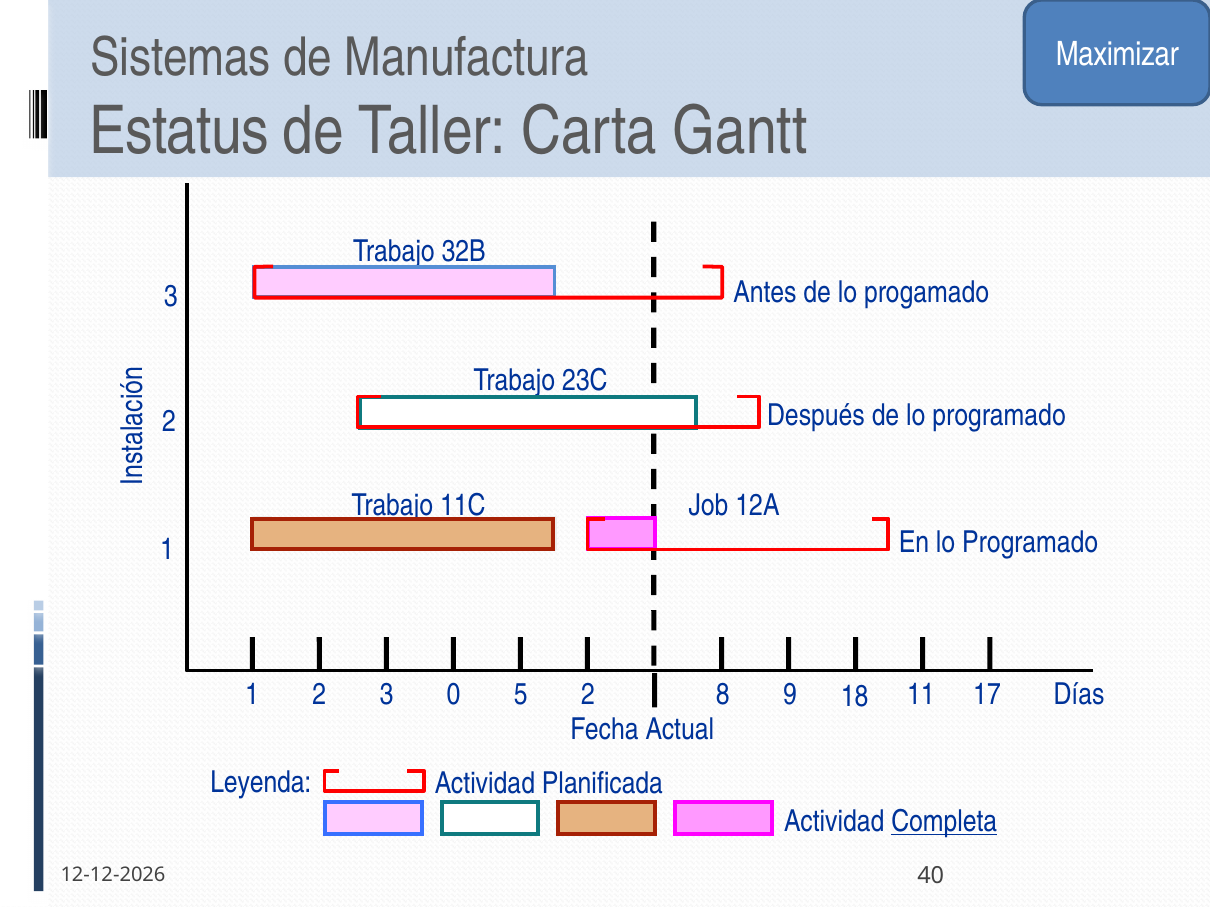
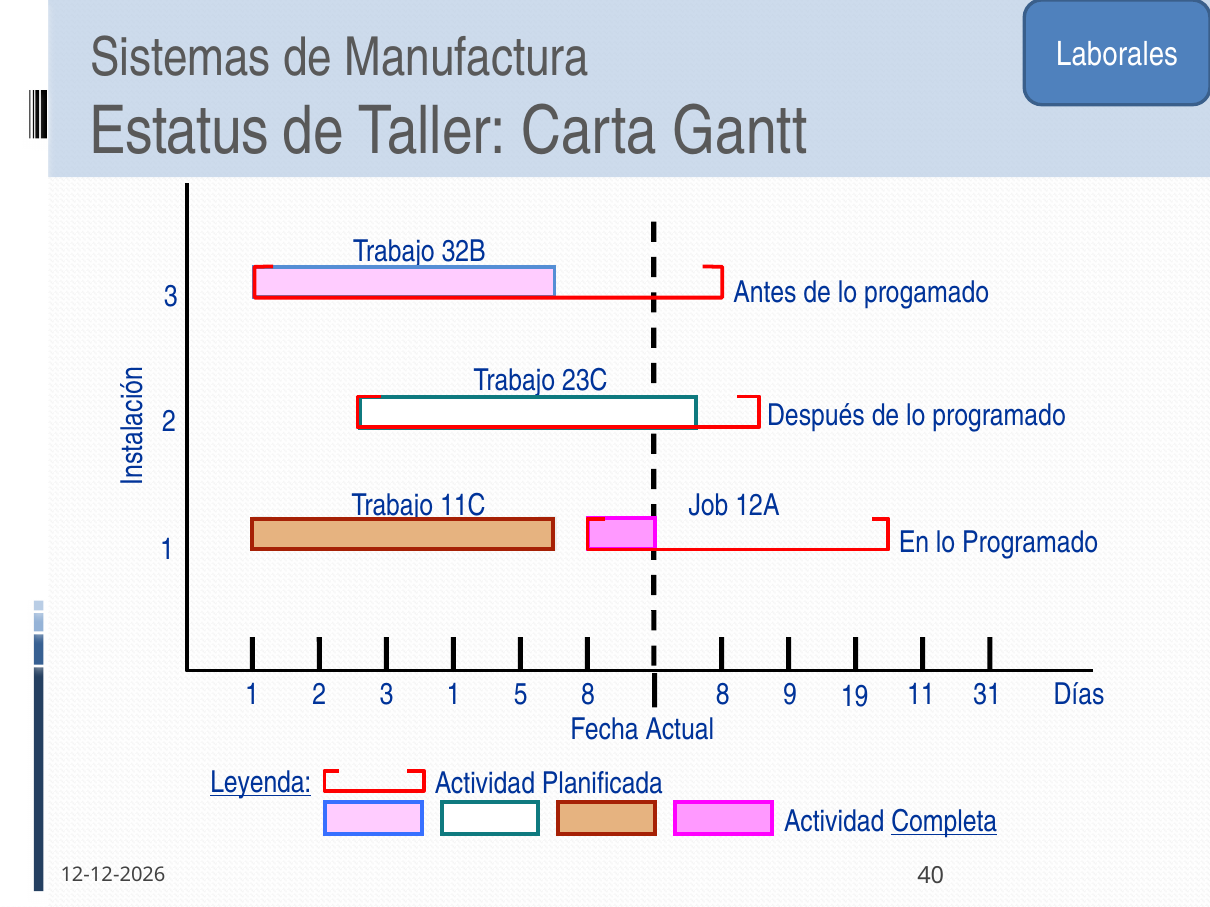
Maximizar: Maximizar -> Laborales
3 0: 0 -> 1
5 2: 2 -> 8
18: 18 -> 19
17: 17 -> 31
Leyenda underline: none -> present
